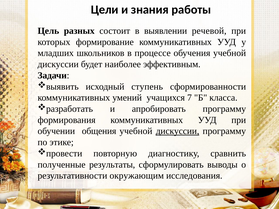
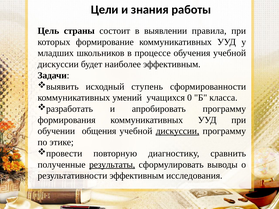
разных: разных -> страны
речевой: речевой -> правила
7: 7 -> 0
результаты underline: none -> present
результативности окружающим: окружающим -> эффективным
